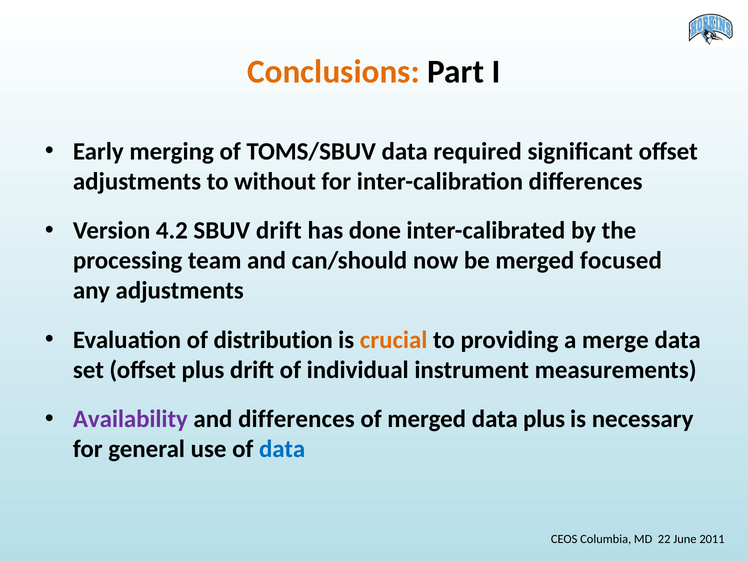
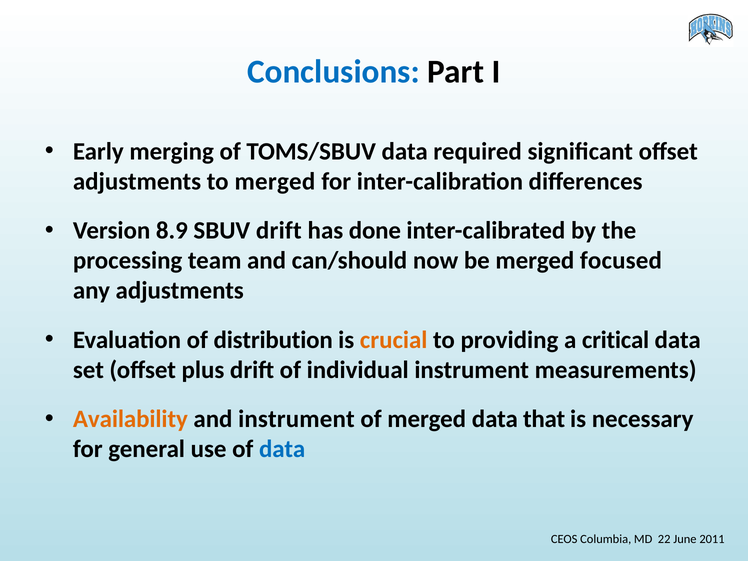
Conclusions colour: orange -> blue
to without: without -> merged
4.2: 4.2 -> 8.9
merge: merge -> critical
Availability colour: purple -> orange
and differences: differences -> instrument
data plus: plus -> that
